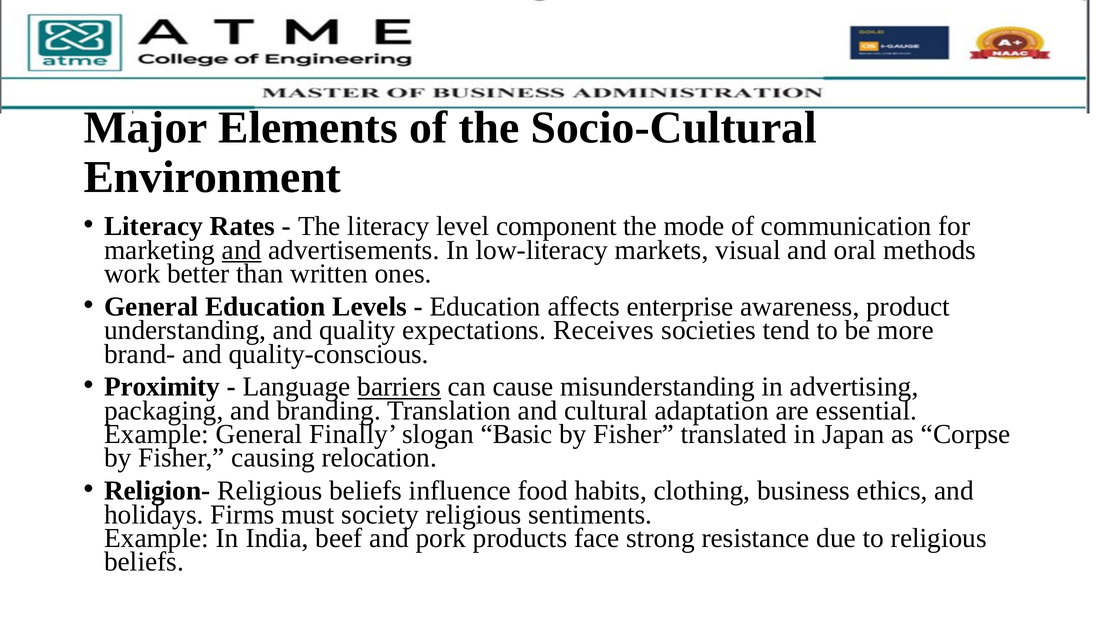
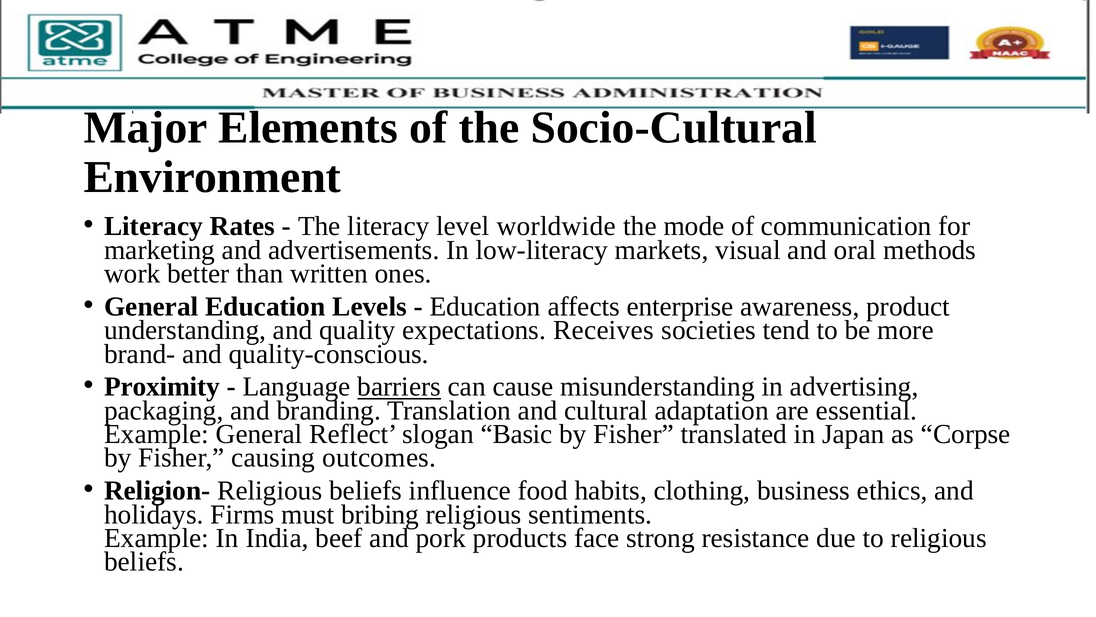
component: component -> worldwide
and at (242, 250) underline: present -> none
Finally: Finally -> Reflect
relocation: relocation -> outcomes
society: society -> bribing
